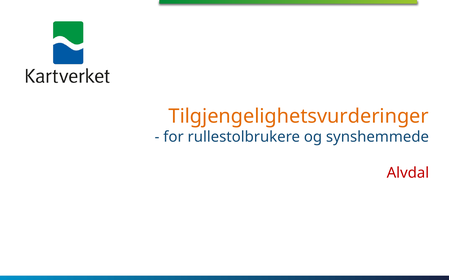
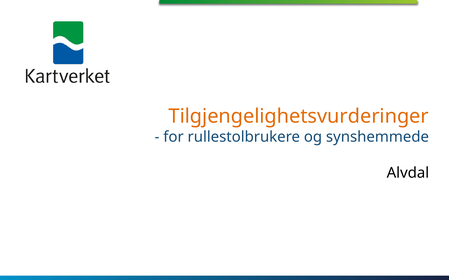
Alvdal colour: red -> black
